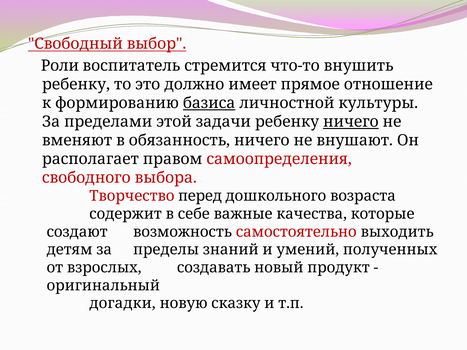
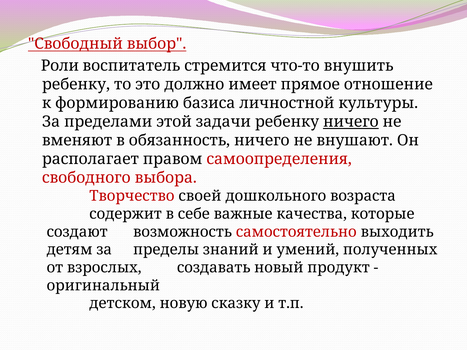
базиса underline: present -> none
перед: перед -> своей
догадки: догадки -> детском
